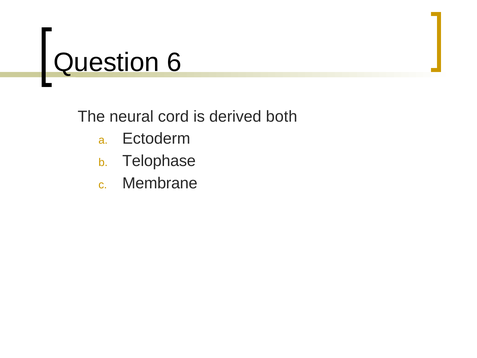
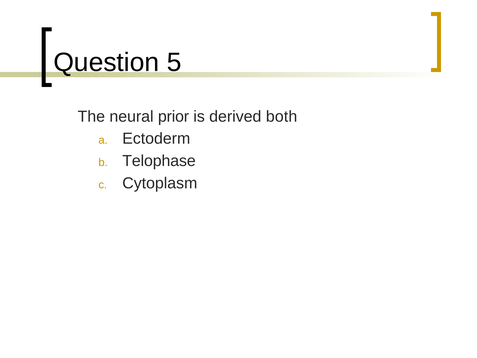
6: 6 -> 5
cord: cord -> prior
Membrane: Membrane -> Cytoplasm
